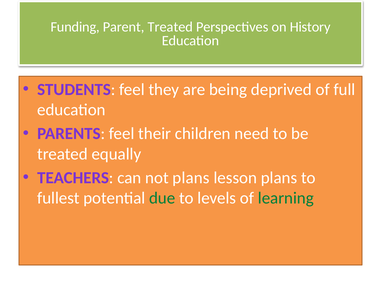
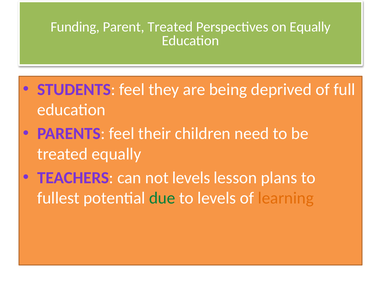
on History: History -> Equally
not plans: plans -> levels
learning colour: green -> orange
